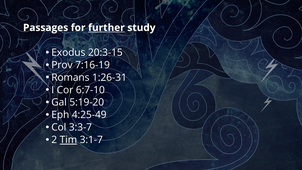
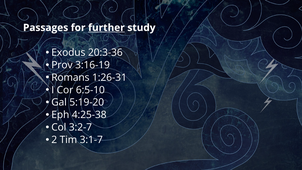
20:3-15: 20:3-15 -> 20:3-36
7:16-19: 7:16-19 -> 3:16-19
6:7-10: 6:7-10 -> 6:5-10
4:25-49: 4:25-49 -> 4:25-38
3:3-7: 3:3-7 -> 3:2-7
Tim underline: present -> none
